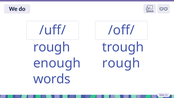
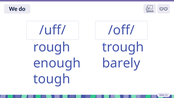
rough at (121, 63): rough -> barely
words: words -> tough
